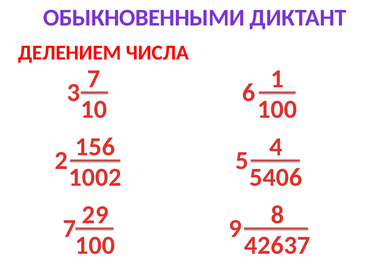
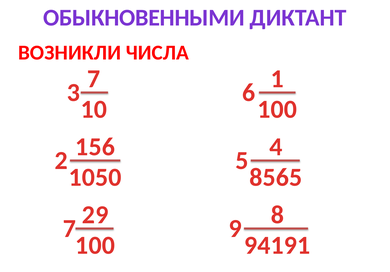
ДЕЛЕНИЕМ: ДЕЛЕНИЕМ -> ВОЗНИКЛИ
1002: 1002 -> 1050
5406: 5406 -> 8565
42637: 42637 -> 94191
